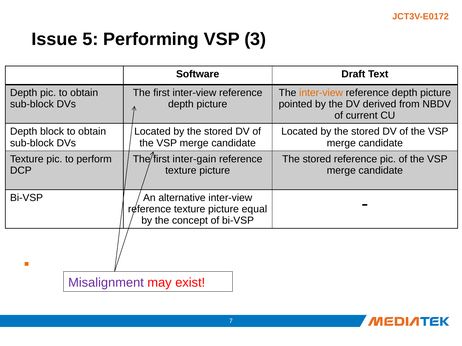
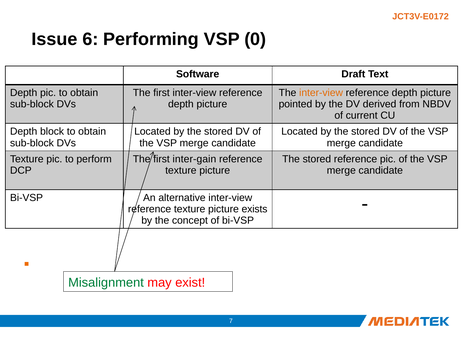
5: 5 -> 6
3: 3 -> 0
equal: equal -> exists
Misalignment colour: purple -> green
